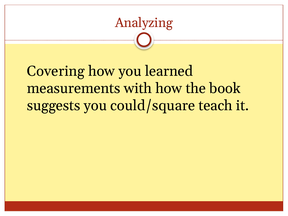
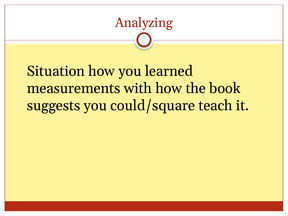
Covering: Covering -> Situation
